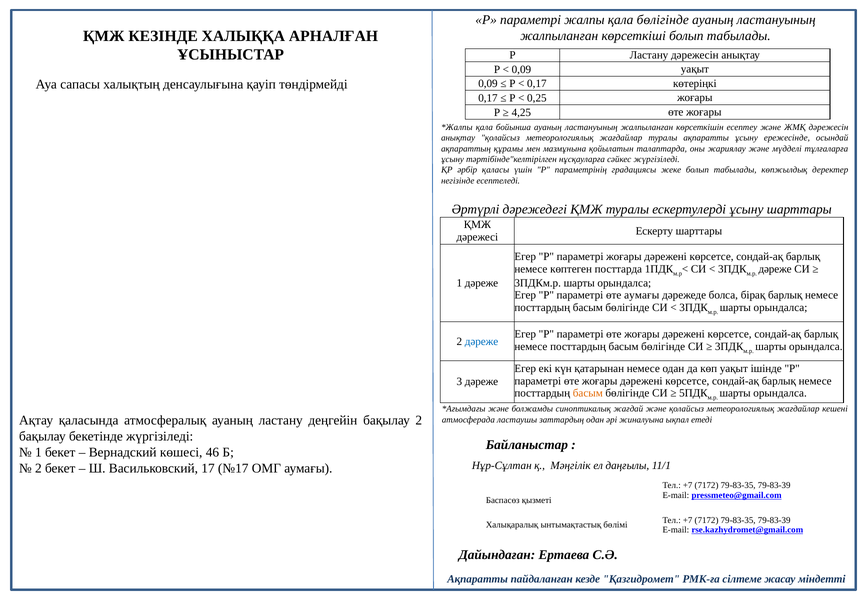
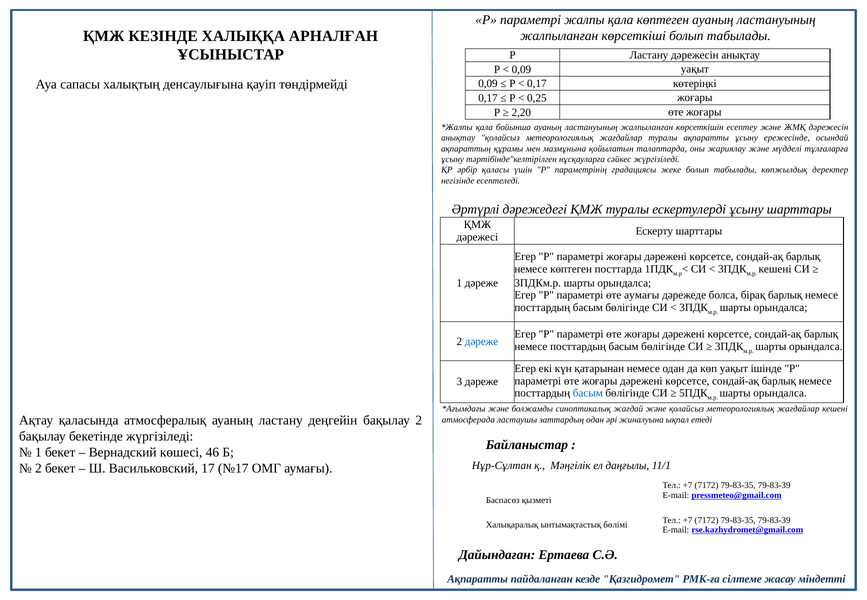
қала бөлігінде: бөлігінде -> көптеген
4,25: 4,25 -> 2,20
дәреже at (775, 269): дәреже -> кешені
басым at (588, 393) colour: orange -> blue
